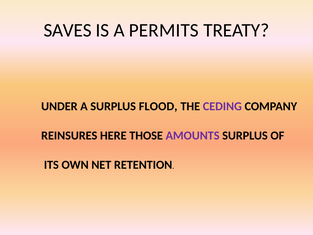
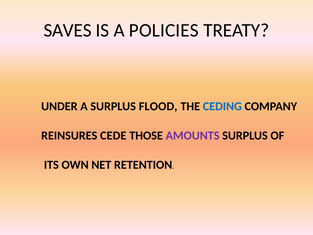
PERMITS: PERMITS -> POLICIES
CEDING colour: purple -> blue
HERE: HERE -> CEDE
